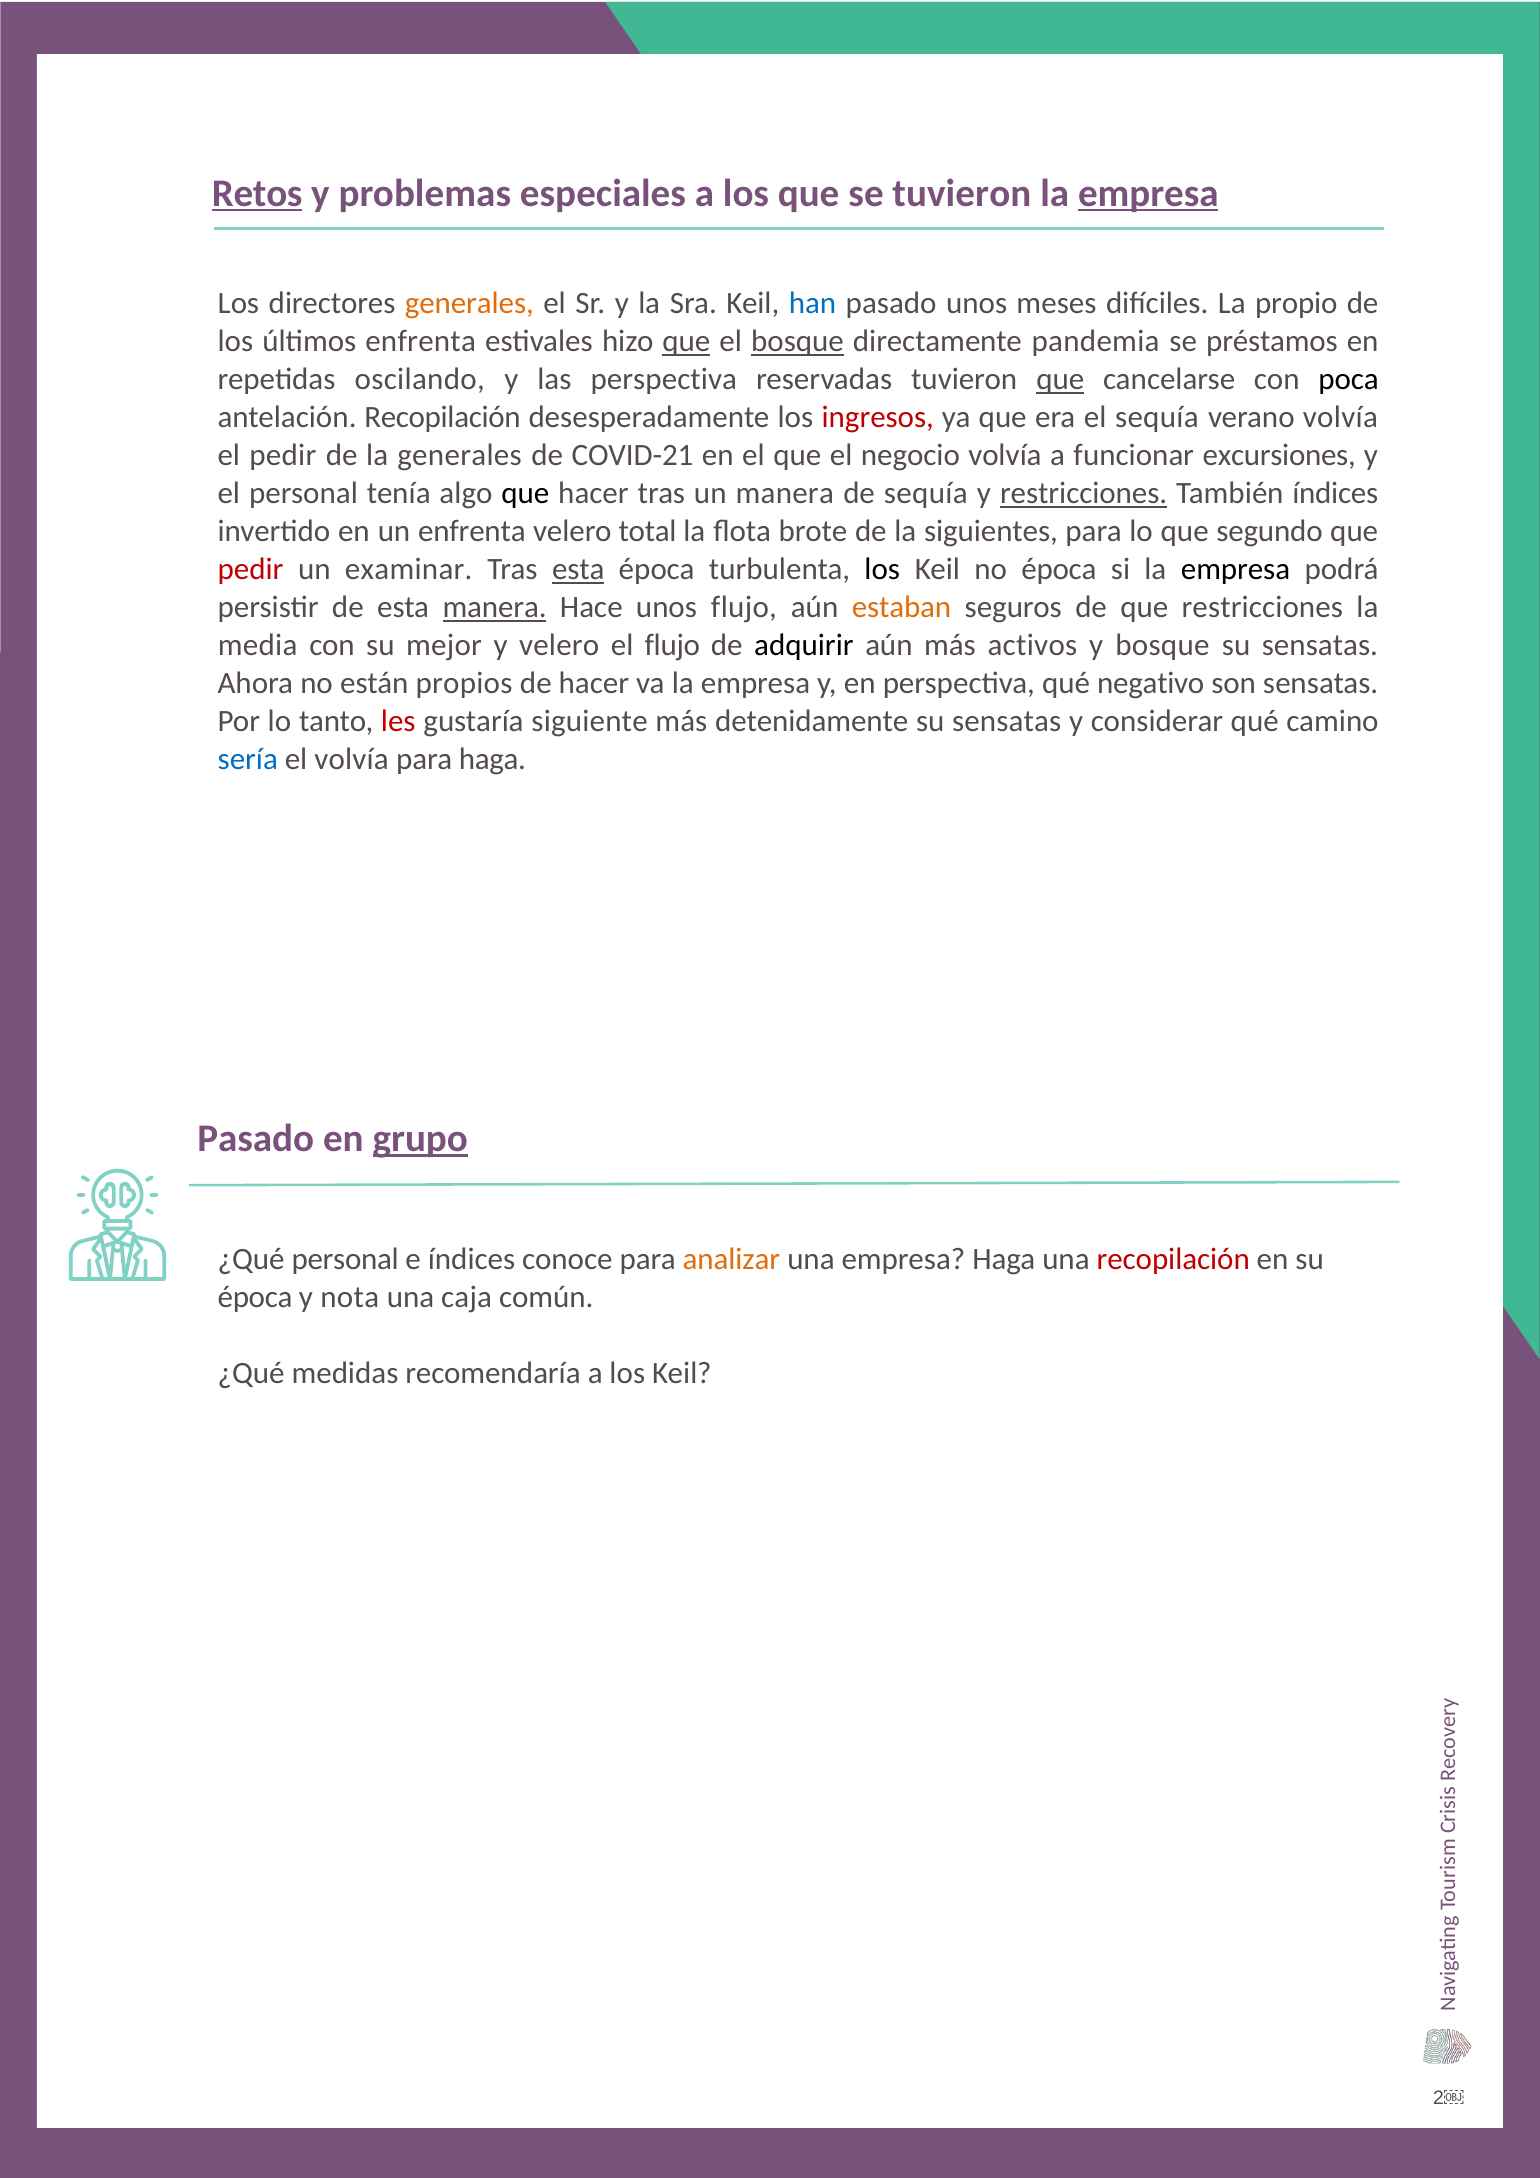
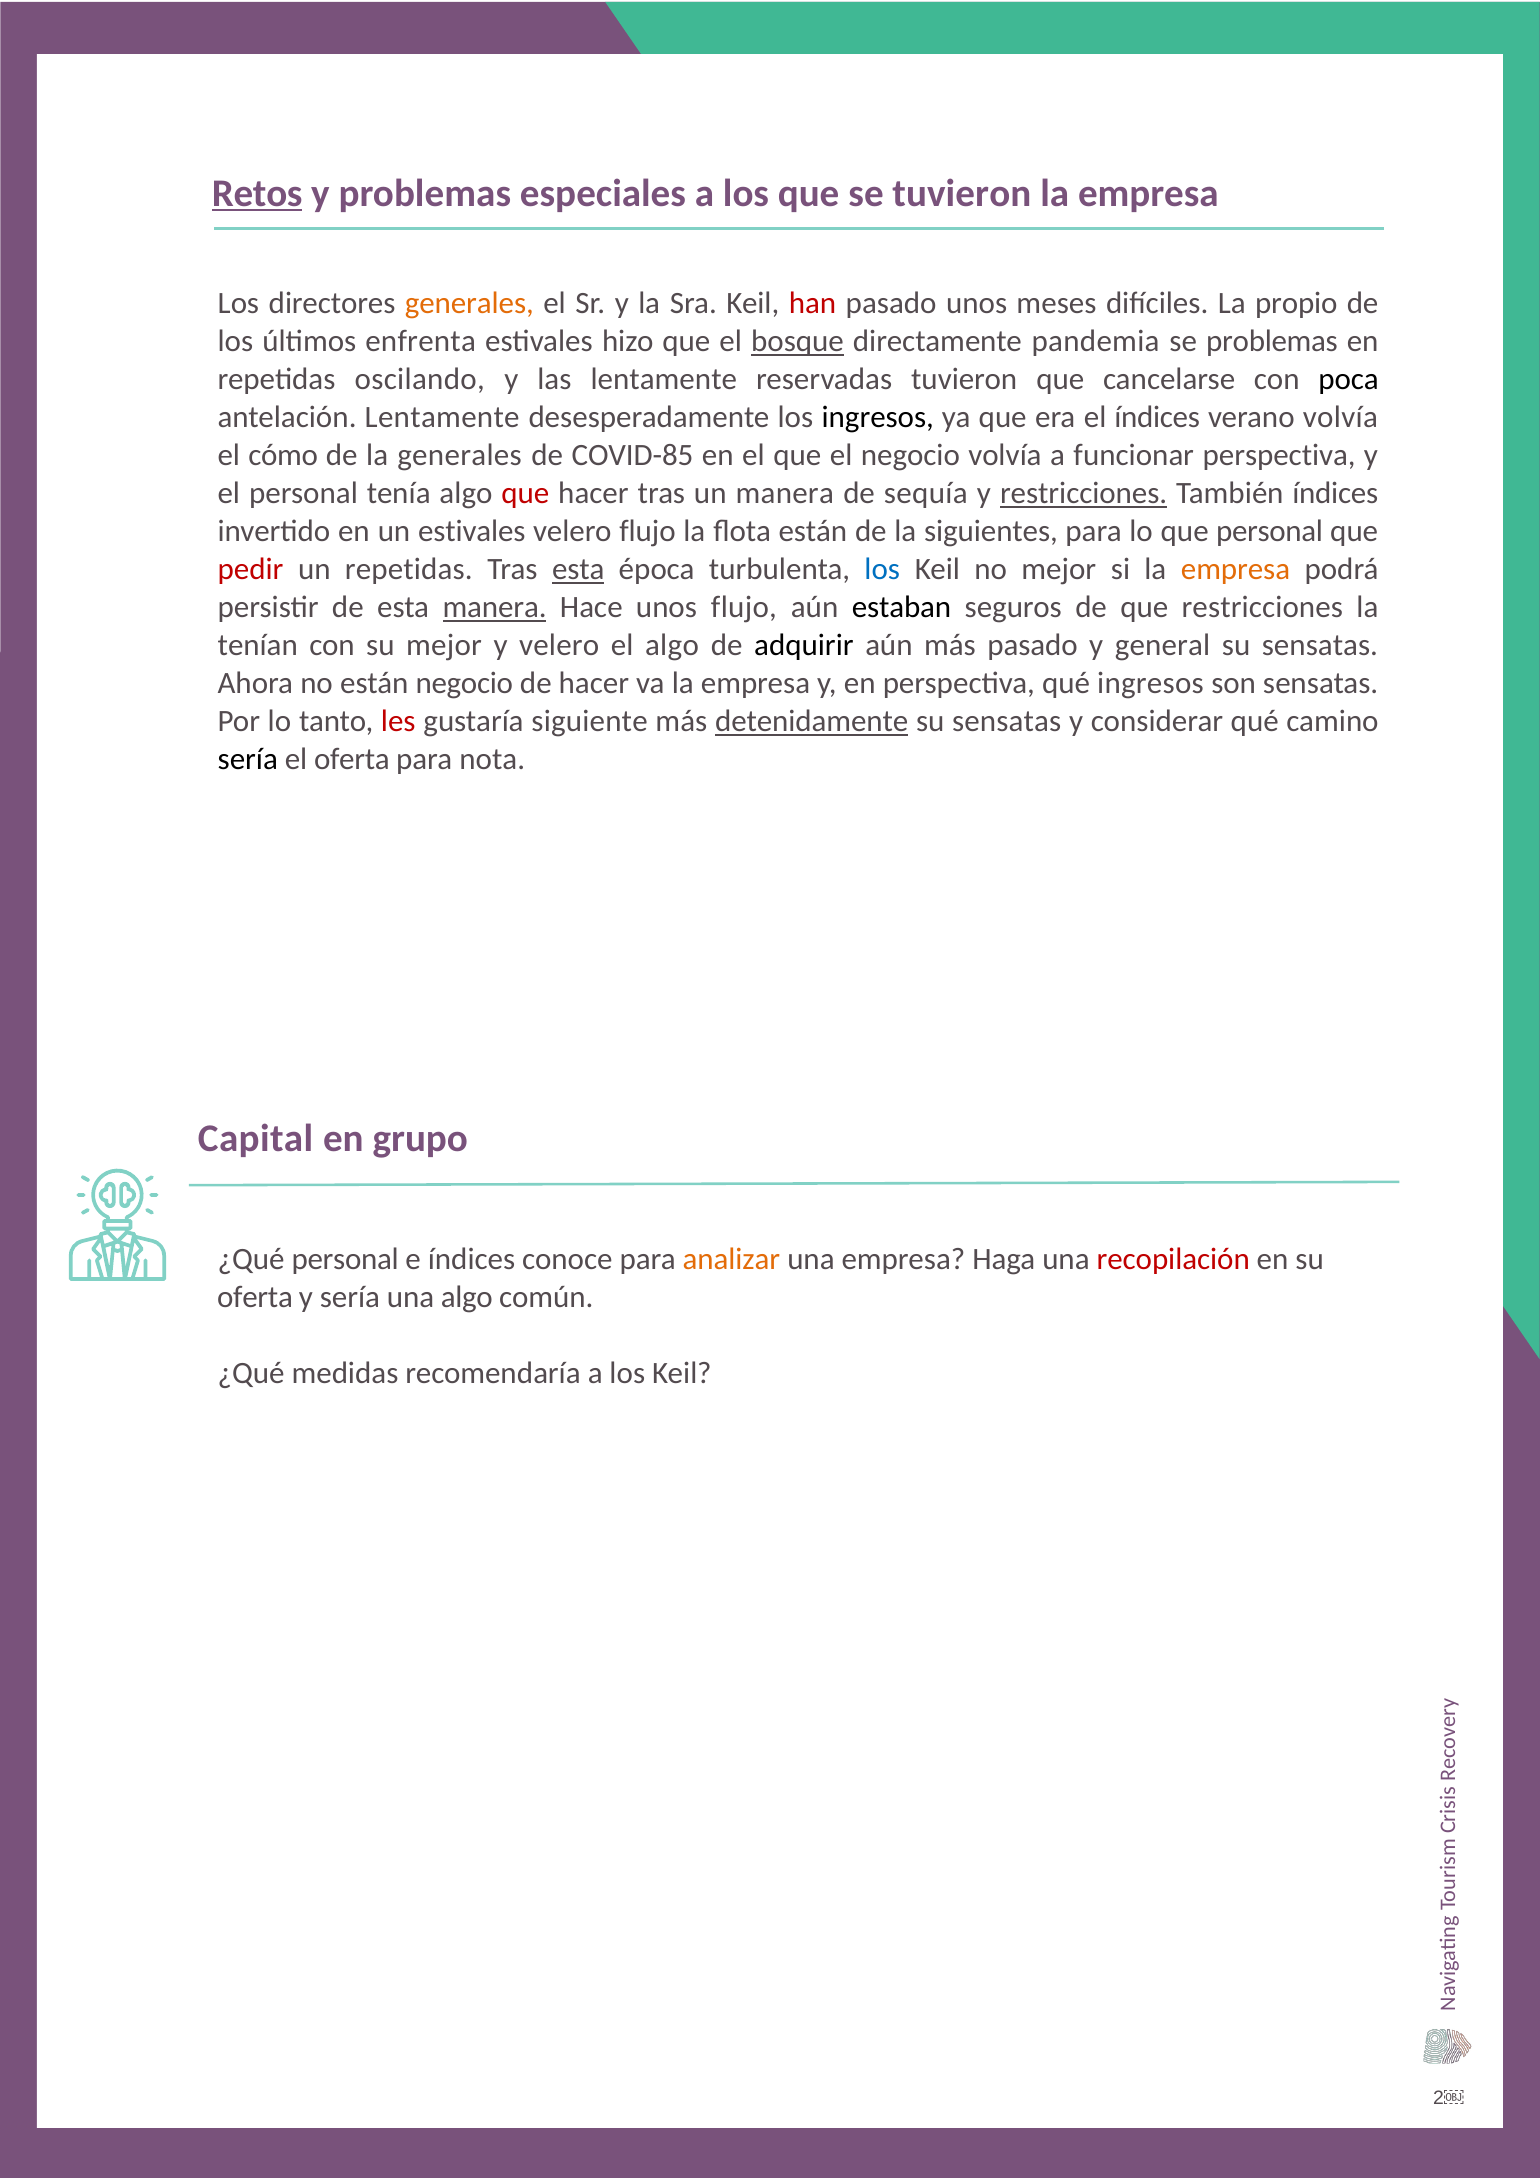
empresa at (1148, 193) underline: present -> none
han colour: blue -> red
que at (686, 342) underline: present -> none
se préstamos: préstamos -> problemas
las perspectiva: perspectiva -> lentamente
que at (1060, 380) underline: present -> none
antelación Recopilación: Recopilación -> Lentamente
ingresos at (878, 418) colour: red -> black
el sequía: sequía -> índices
el pedir: pedir -> cómo
COVID-21: COVID-21 -> COVID-85
funcionar excursiones: excursiones -> perspectiva
que at (525, 494) colour: black -> red
un enfrenta: enfrenta -> estivales
velero total: total -> flujo
flota brote: brote -> están
que segundo: segundo -> personal
un examinar: examinar -> repetidas
los at (882, 569) colour: black -> blue
no época: época -> mejor
empresa at (1236, 569) colour: black -> orange
estaban colour: orange -> black
media: media -> tenían
el flujo: flujo -> algo
más activos: activos -> pasado
y bosque: bosque -> general
están propios: propios -> negocio
qué negativo: negativo -> ingresos
detenidamente underline: none -> present
sería at (248, 759) colour: blue -> black
el volvía: volvía -> oferta
para haga: haga -> nota
Pasado at (256, 1139): Pasado -> Capital
grupo underline: present -> none
época at (255, 1297): época -> oferta
y nota: nota -> sería
una caja: caja -> algo
